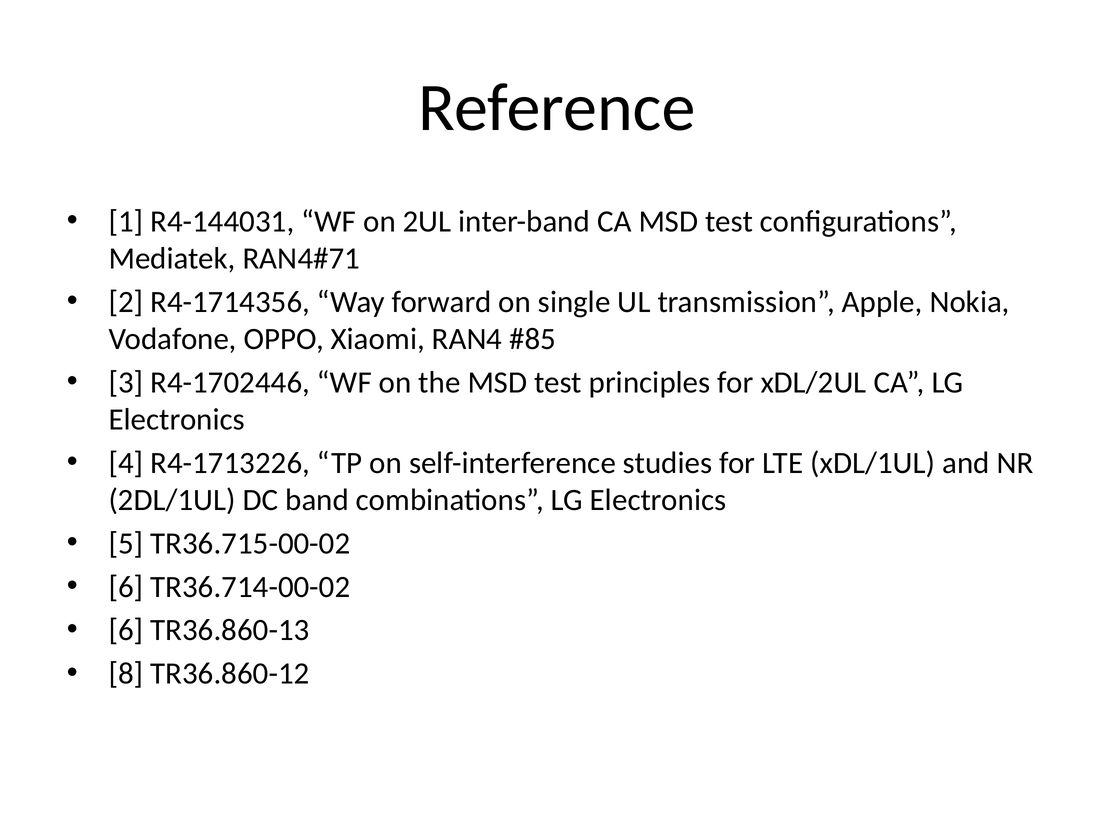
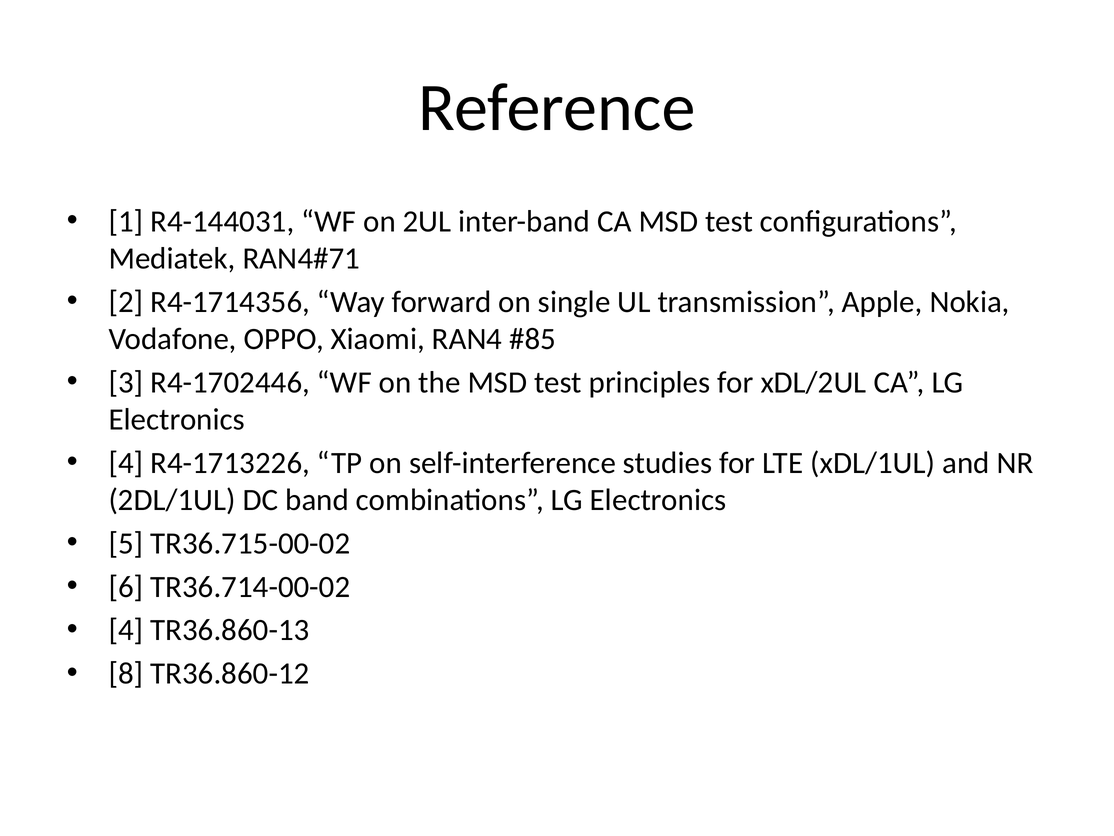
6 at (126, 630): 6 -> 4
